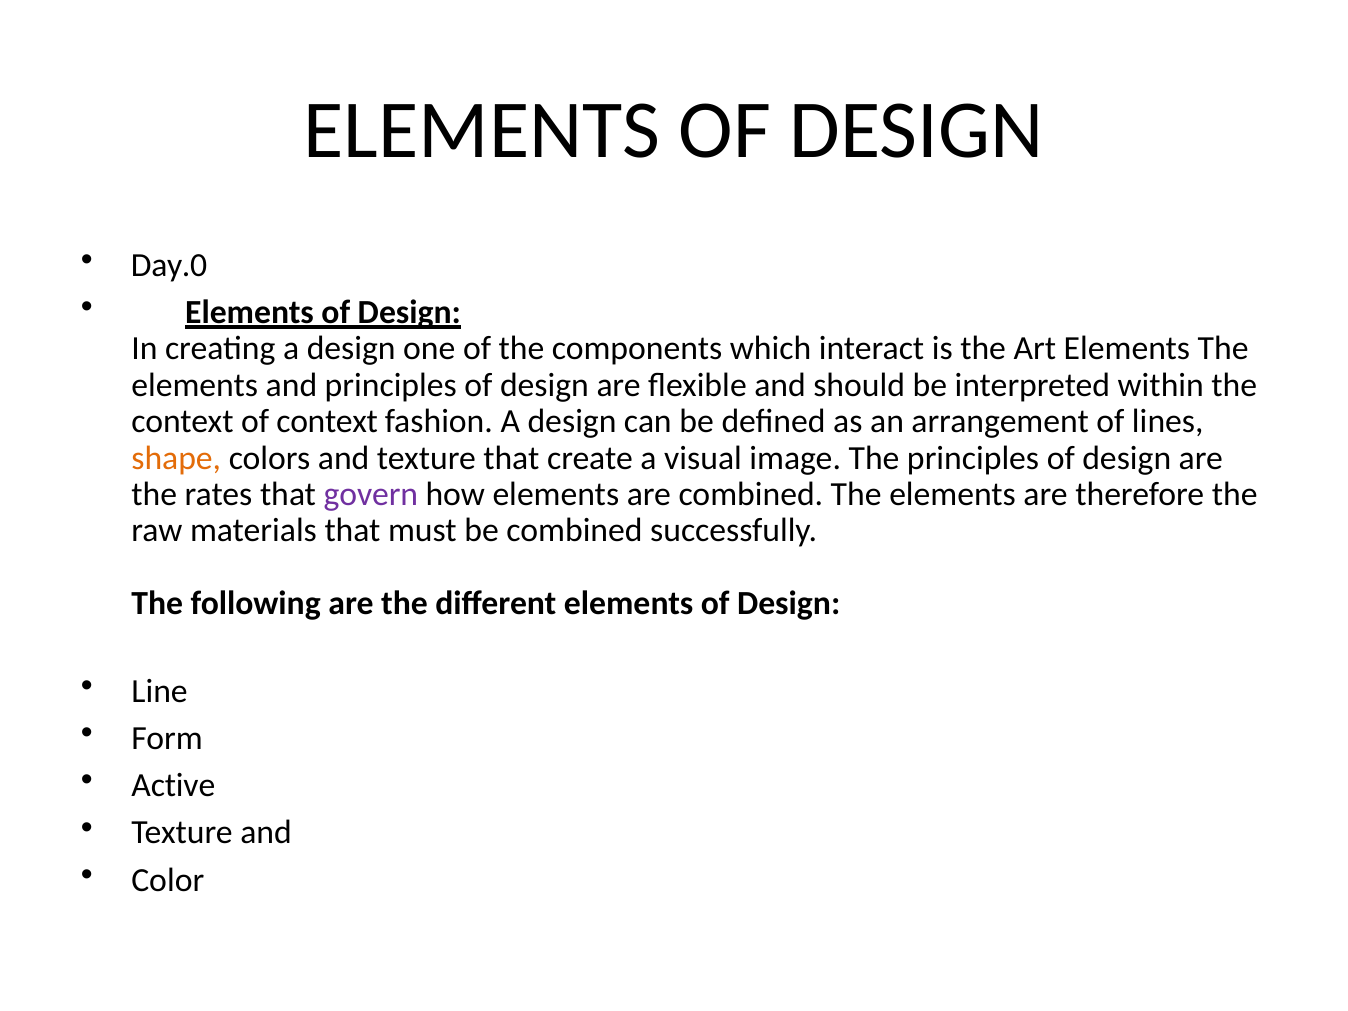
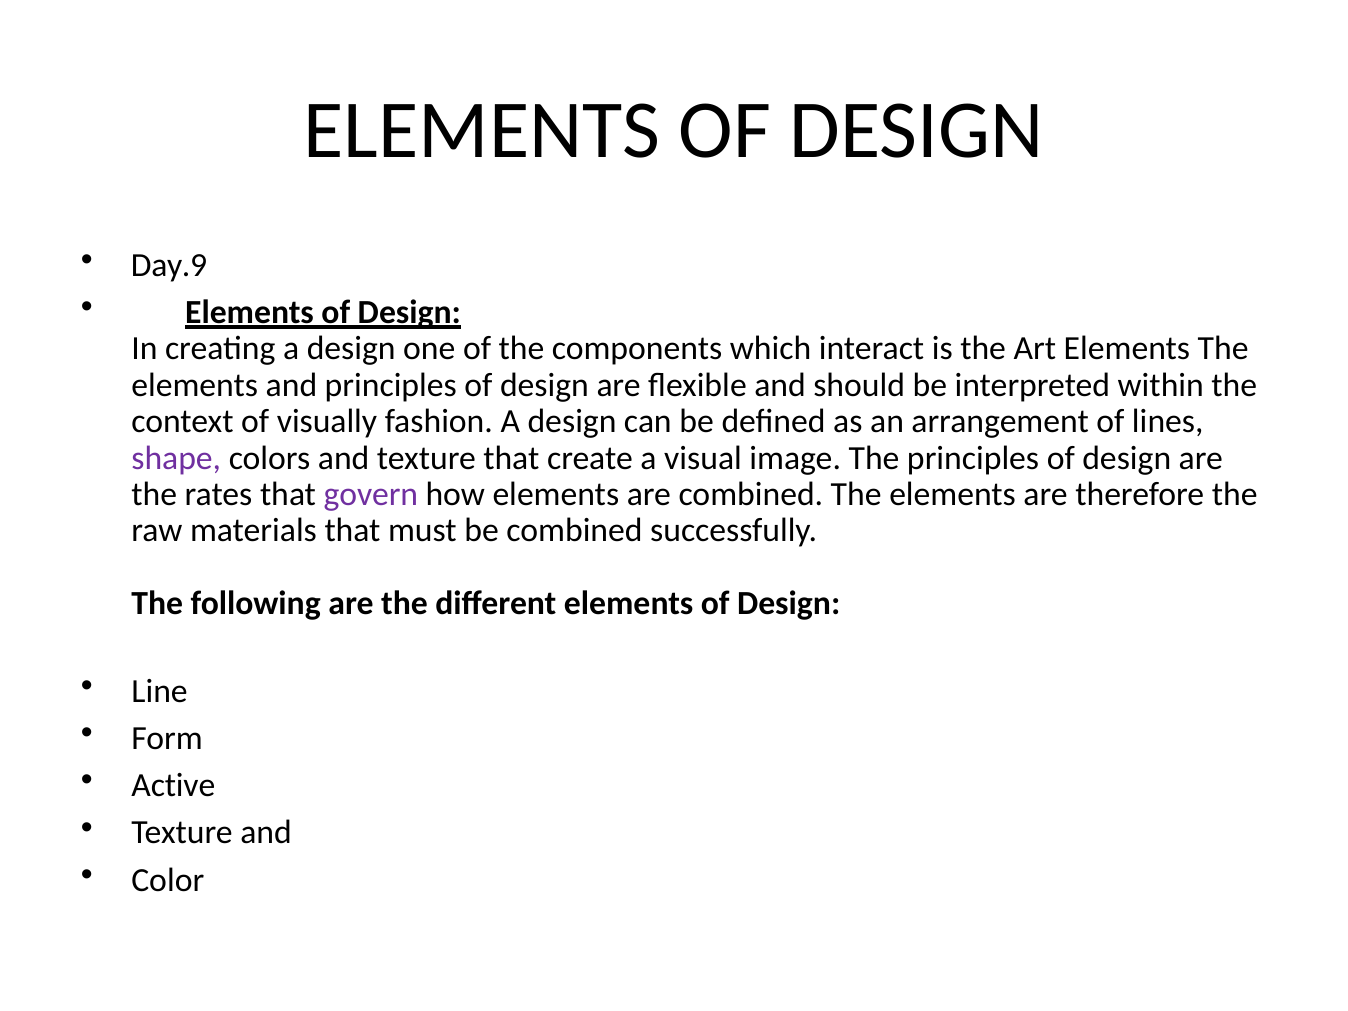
Day.0: Day.0 -> Day.9
of context: context -> visually
shape colour: orange -> purple
